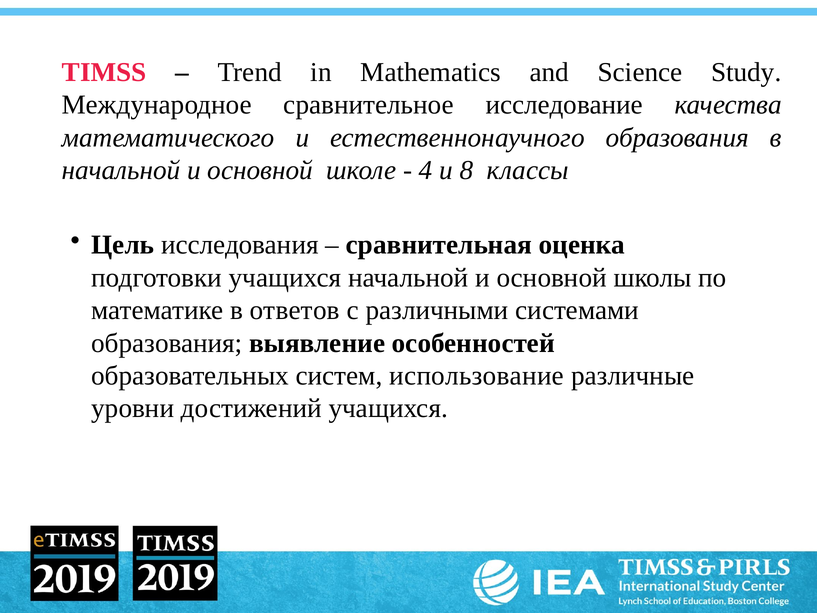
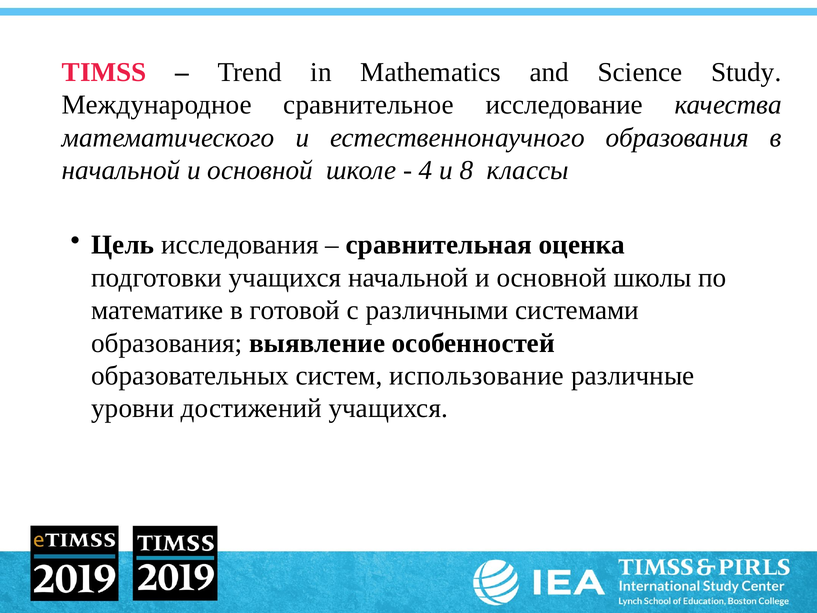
ответов: ответов -> готовой
